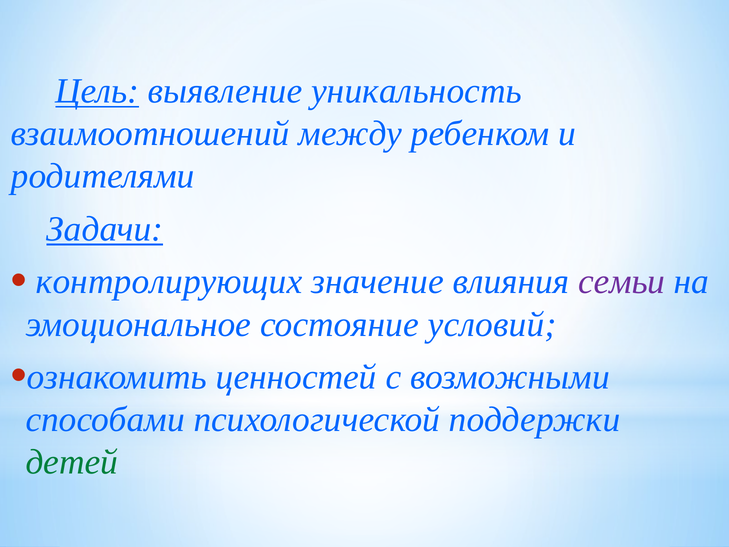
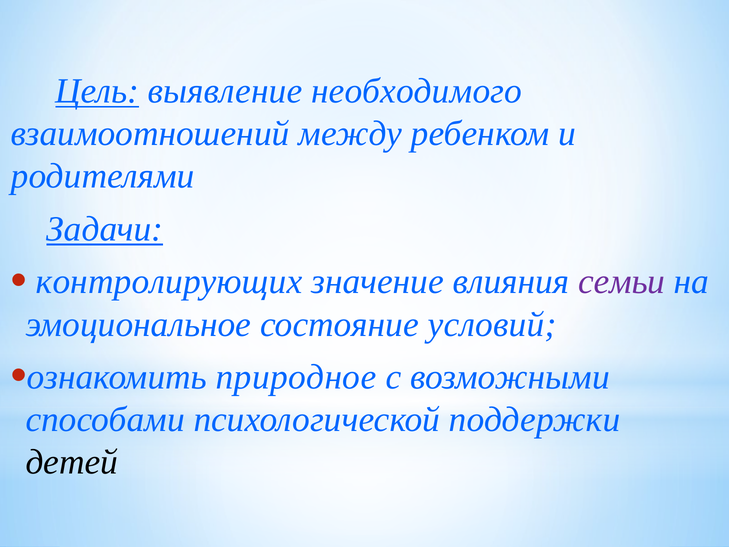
уникальность: уникальность -> необходимого
ценностей: ценностей -> природное
детей colour: green -> black
